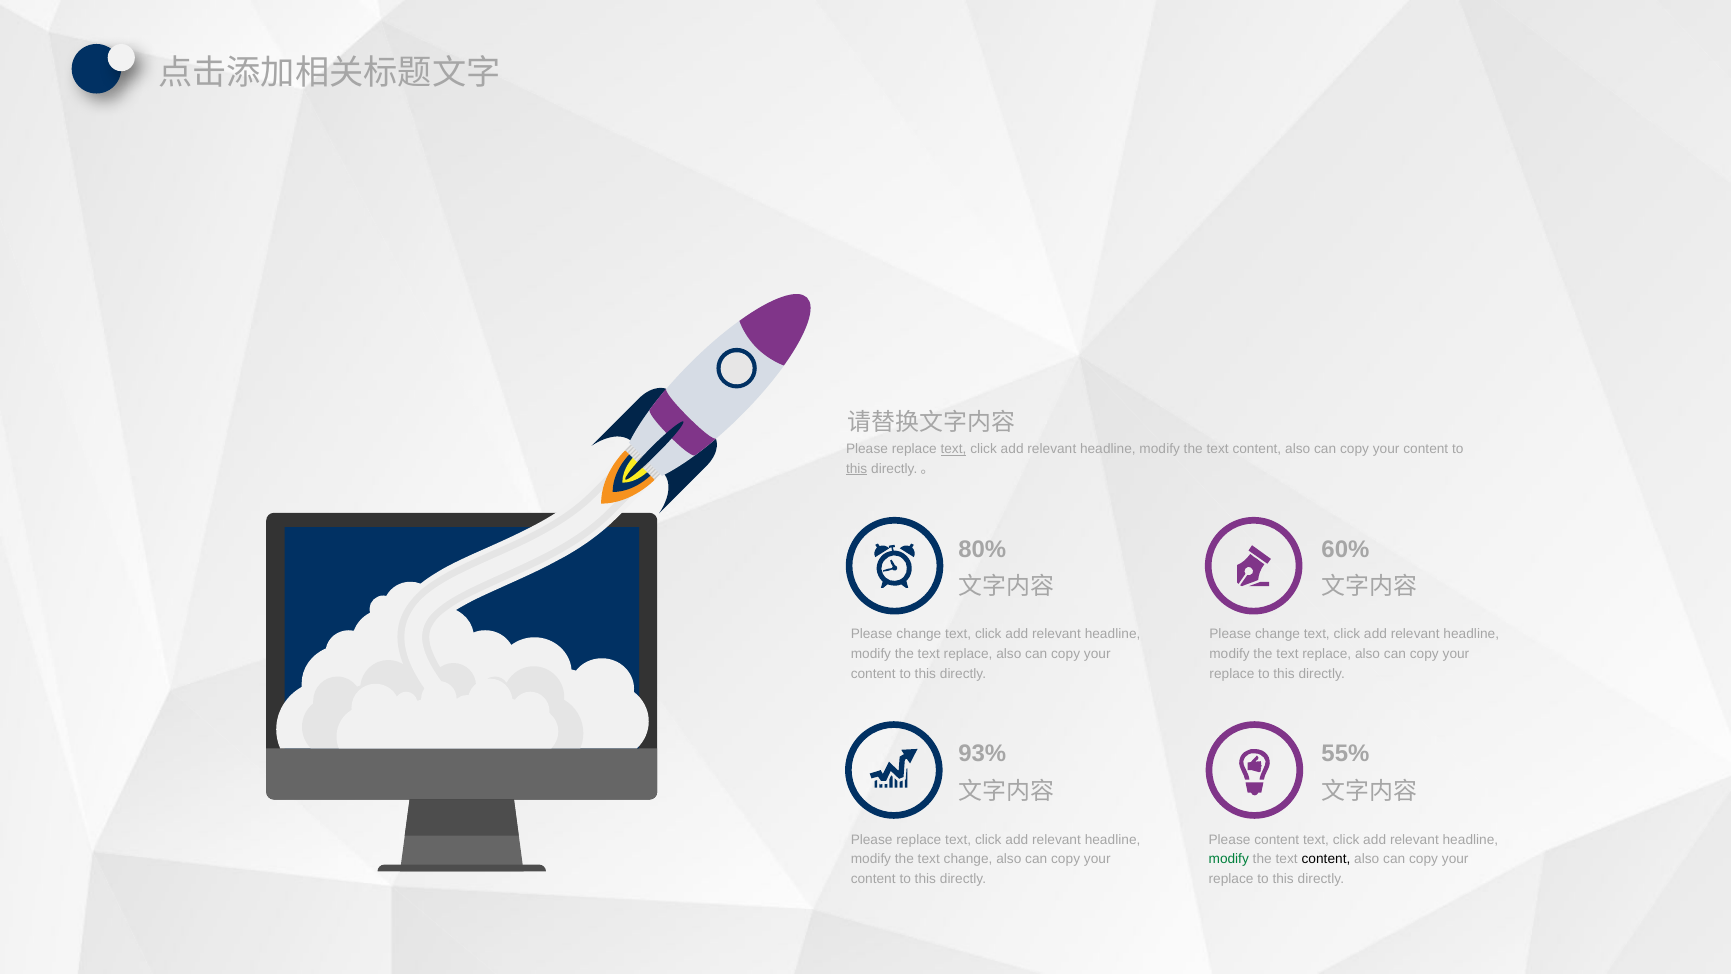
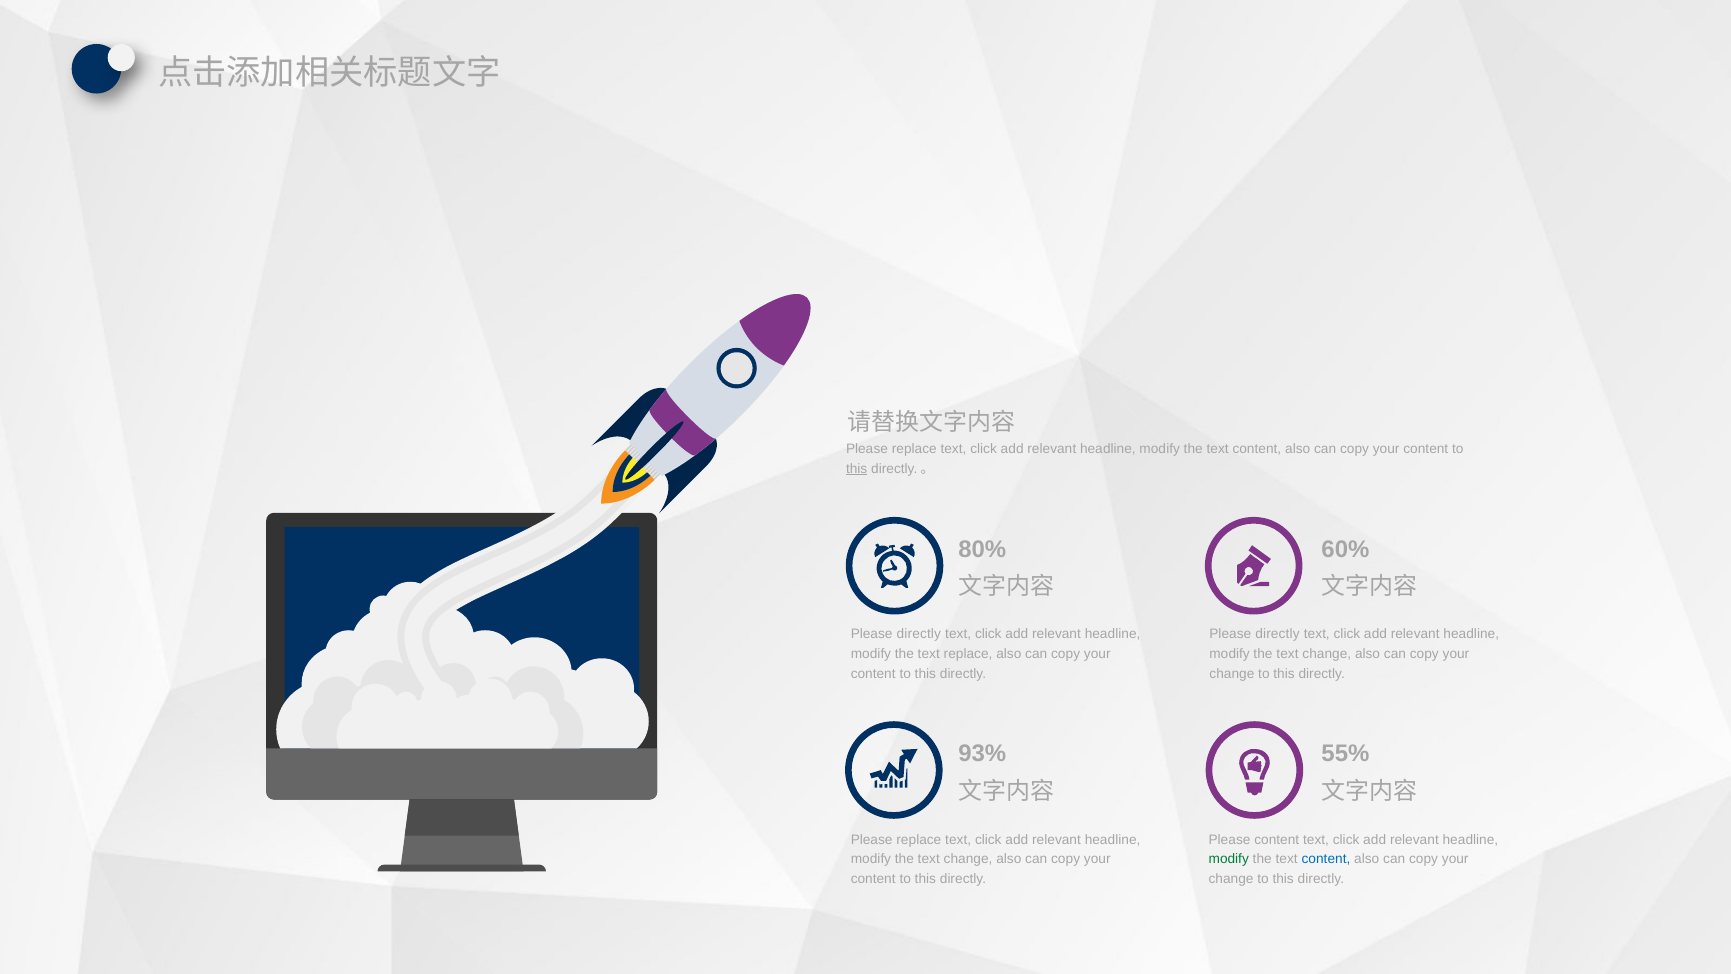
text at (953, 449) underline: present -> none
change at (919, 634): change -> directly
change at (1278, 634): change -> directly
replace at (1327, 654): replace -> change
replace at (1232, 673): replace -> change
content at (1326, 859) colour: black -> blue
replace at (1231, 879): replace -> change
